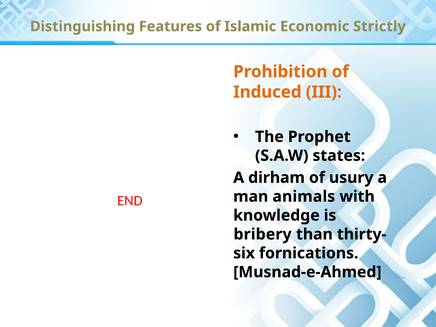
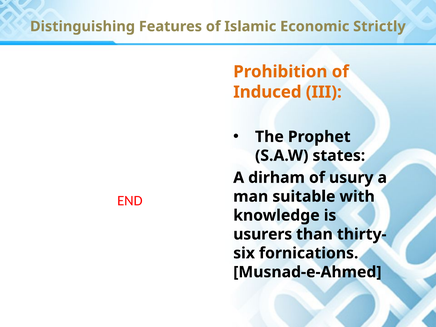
animals: animals -> suitable
bribery: bribery -> usurers
